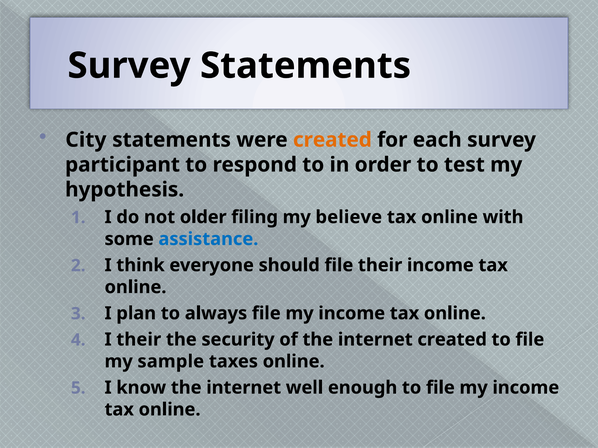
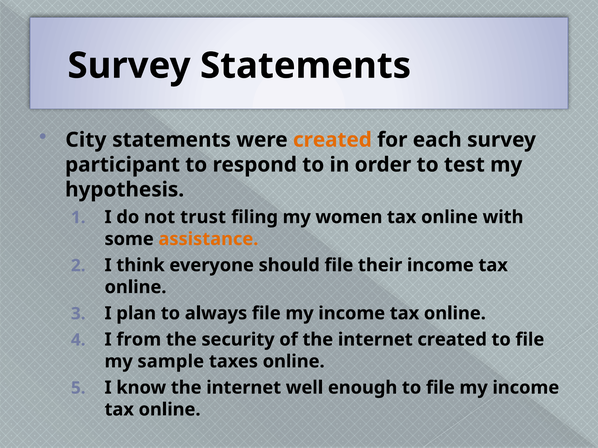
older: older -> trust
believe: believe -> women
assistance colour: blue -> orange
I their: their -> from
